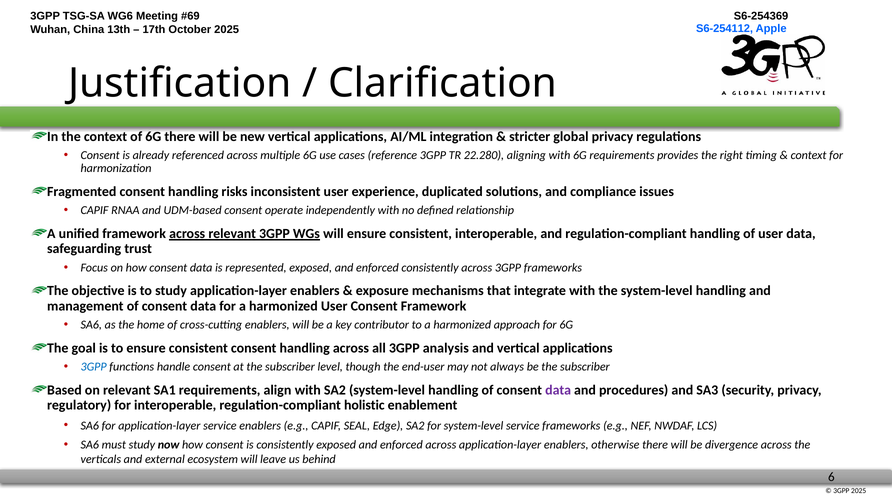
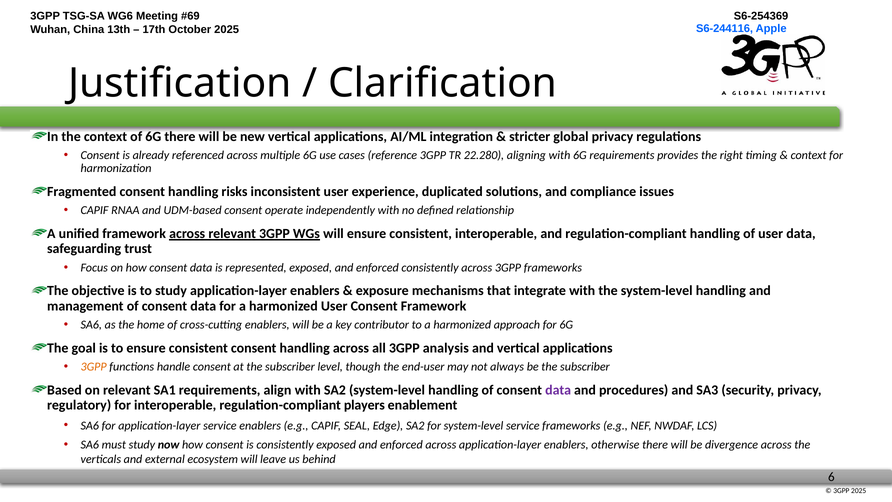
S6-254112: S6-254112 -> S6-244116
3GPP at (94, 367) colour: blue -> orange
holistic: holistic -> players
